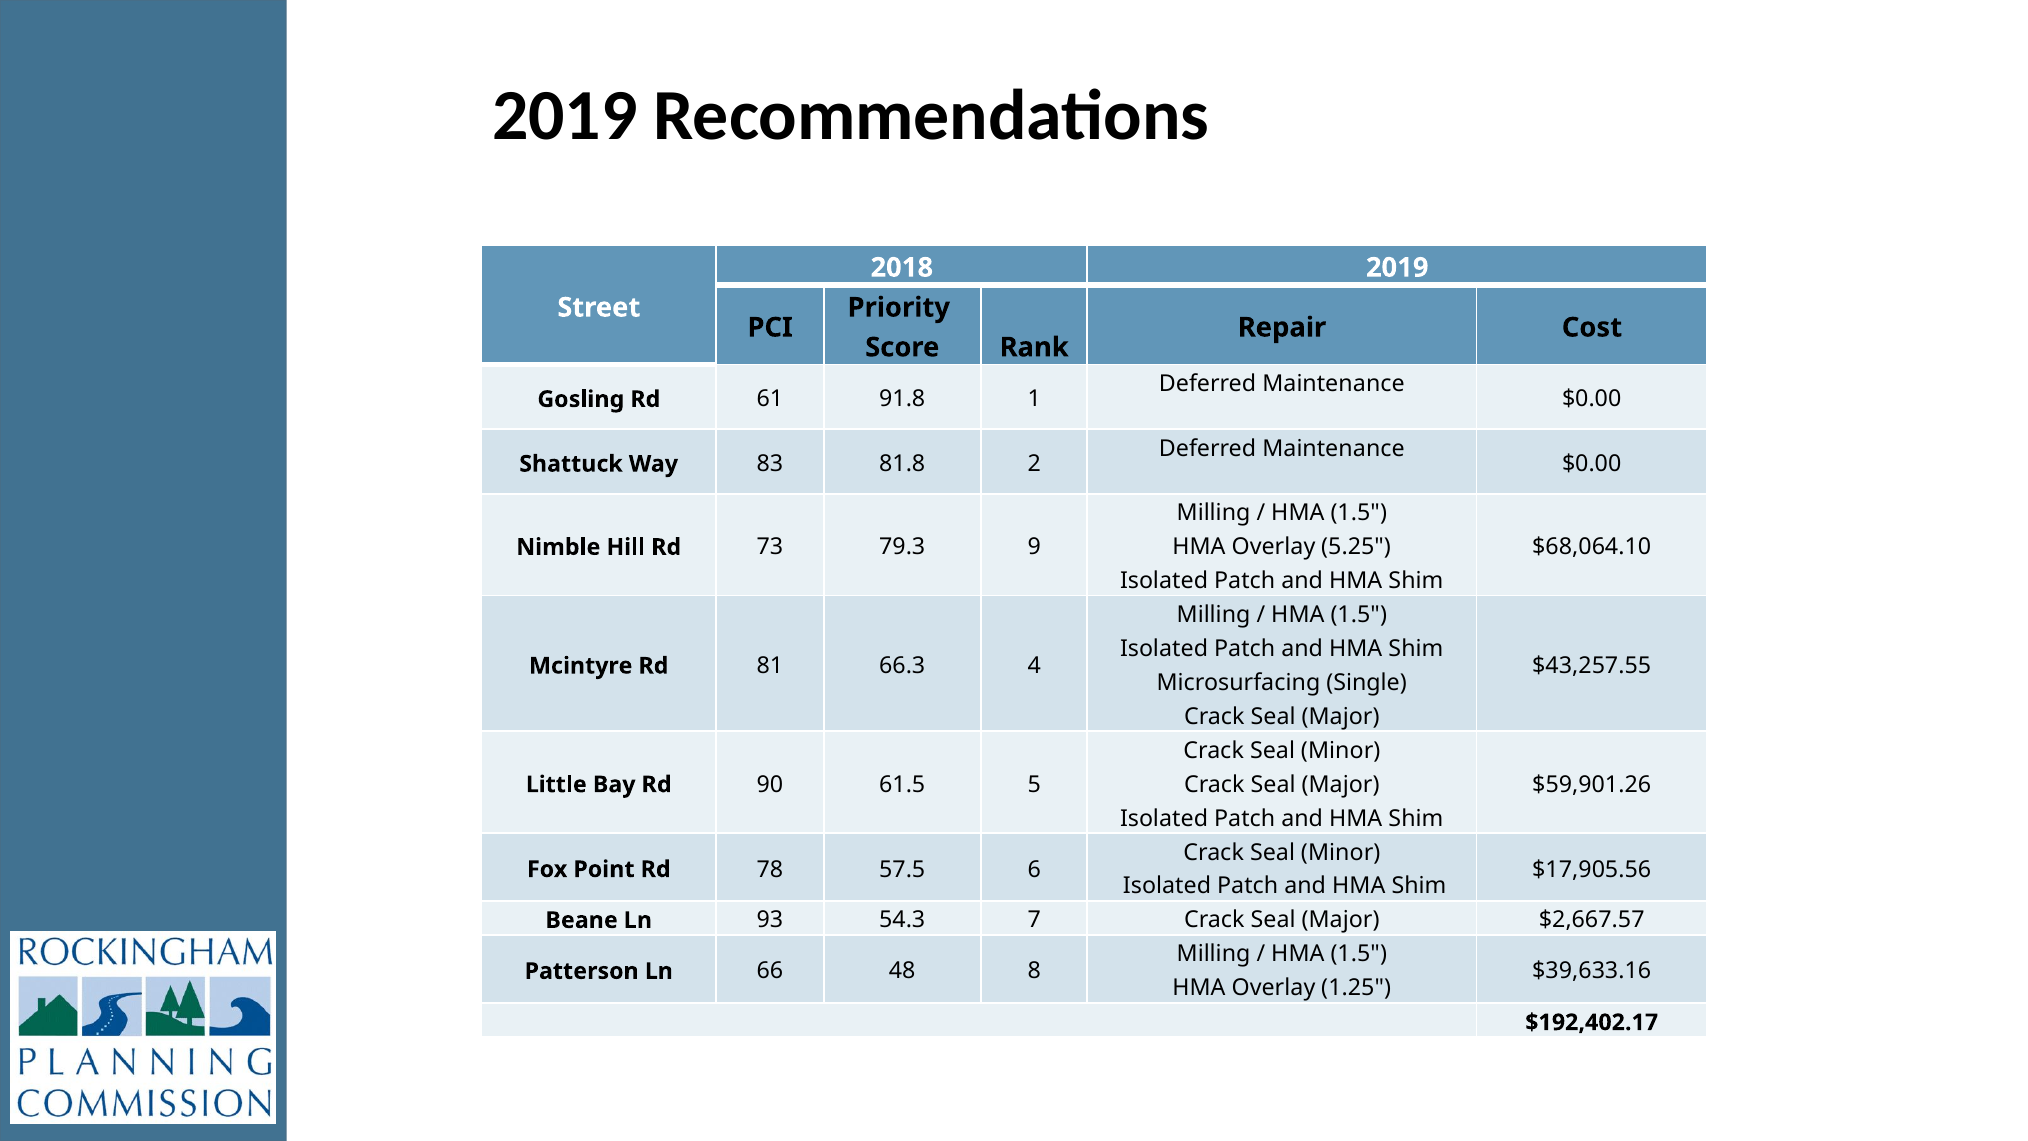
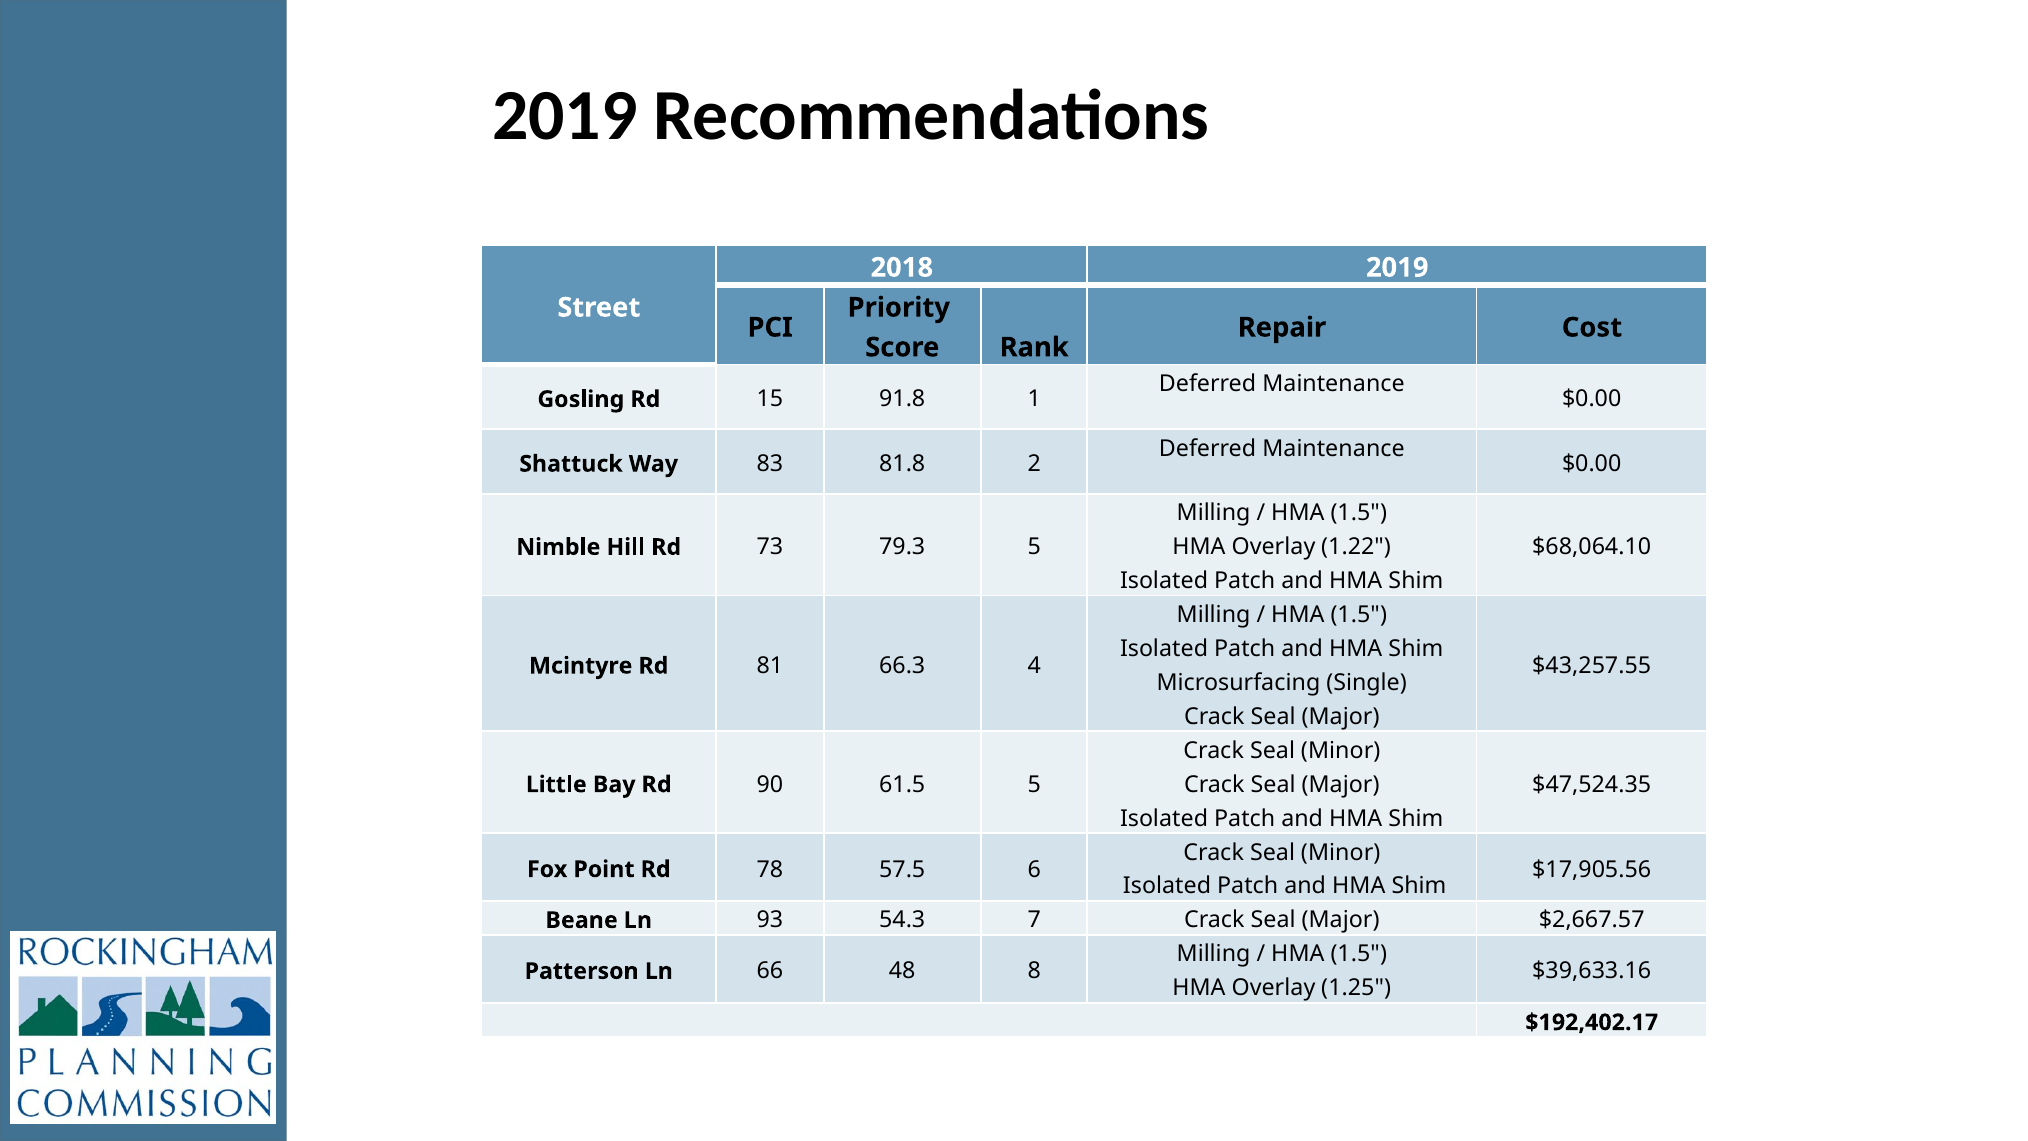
61: 61 -> 15
5.25: 5.25 -> 1.22
79.3 9: 9 -> 5
$59,901.26: $59,901.26 -> $47,524.35
